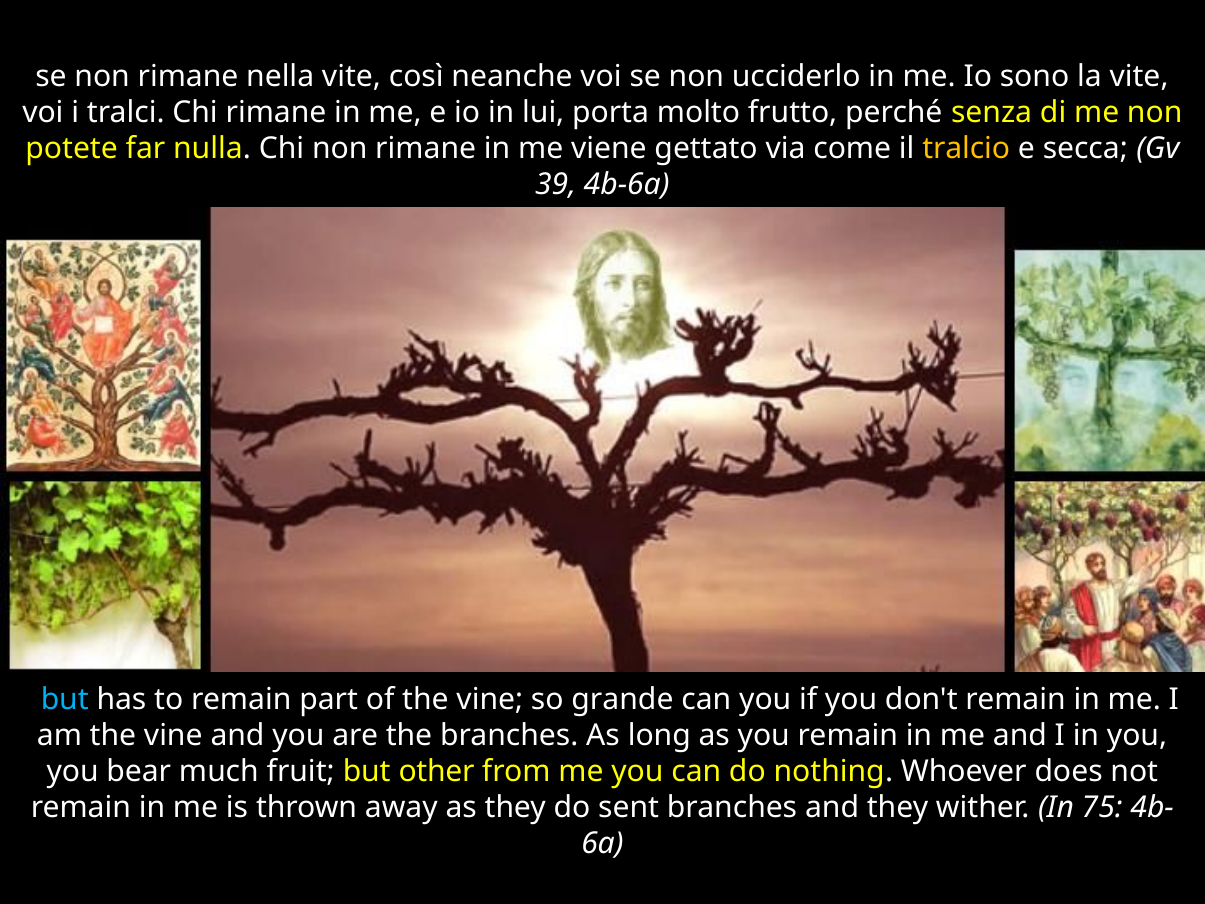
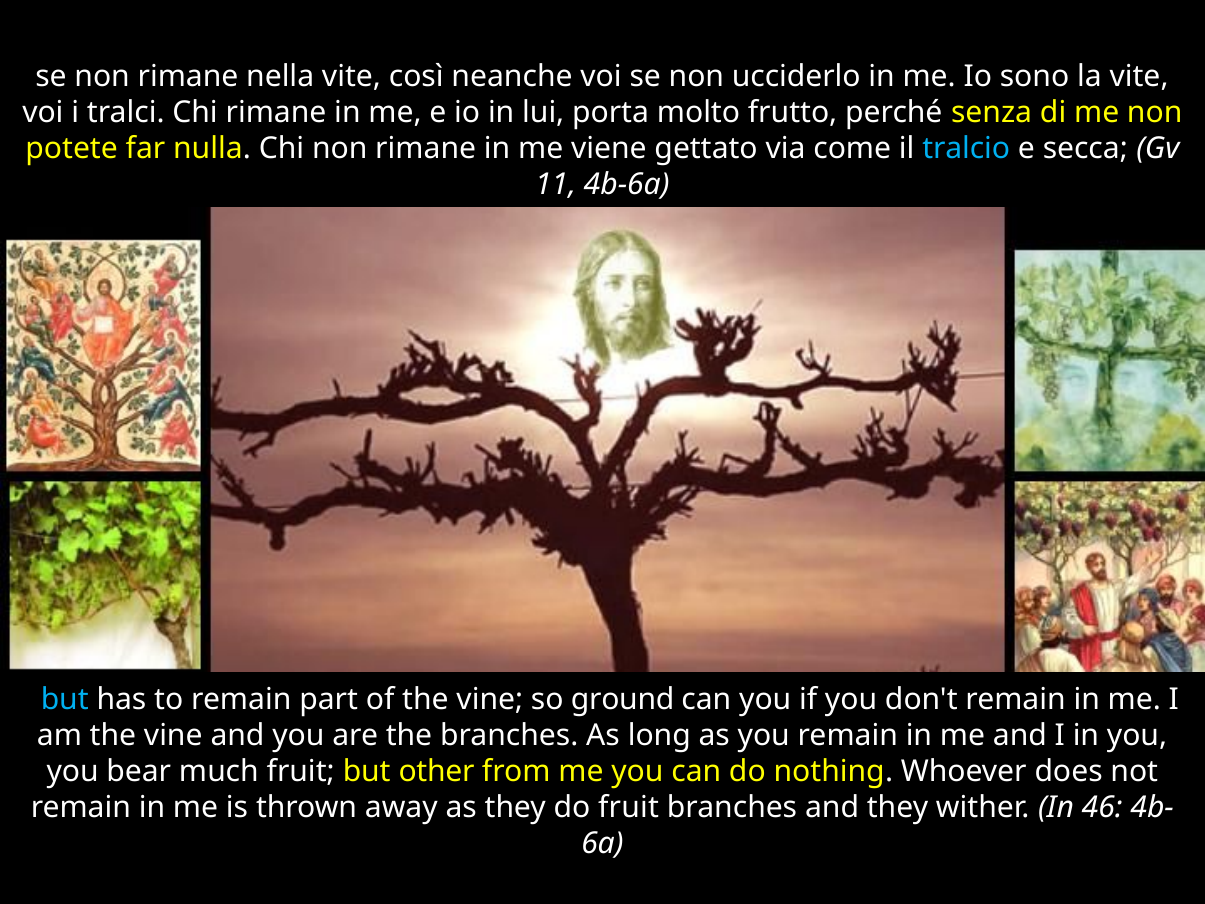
tralcio colour: yellow -> light blue
39: 39 -> 11
grande: grande -> ground
do sent: sent -> fruit
75: 75 -> 46
